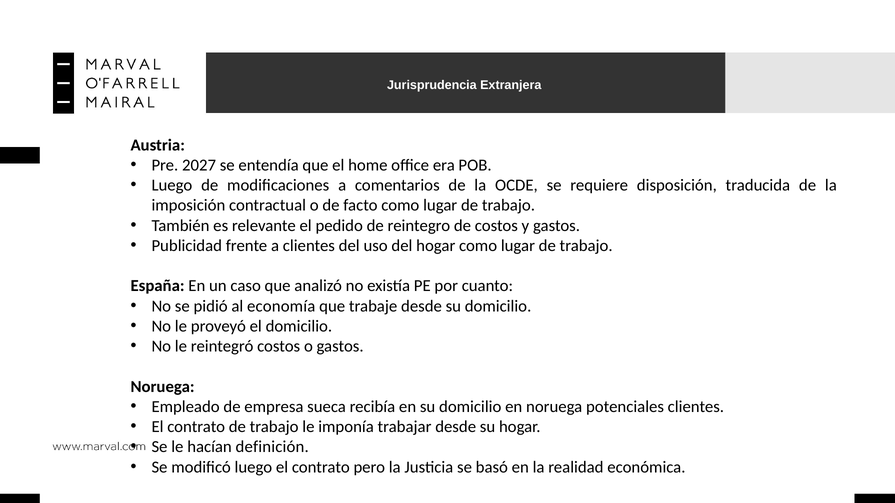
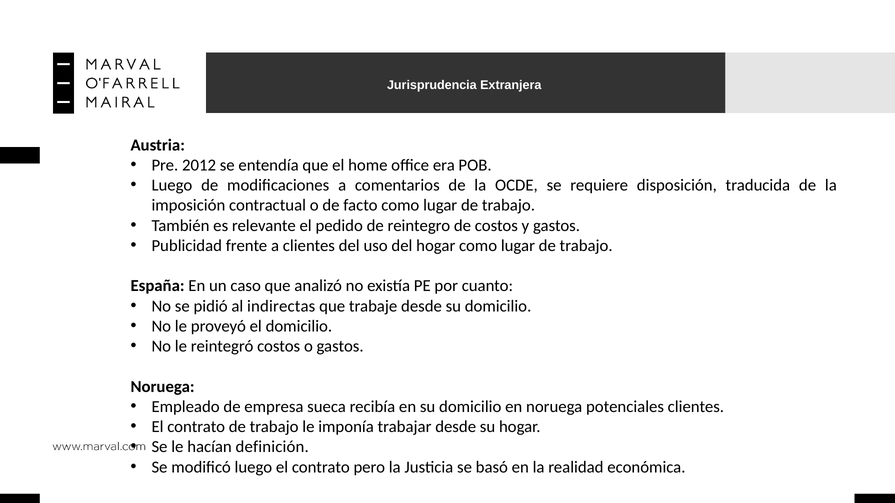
2027: 2027 -> 2012
economía: economía -> indirectas
